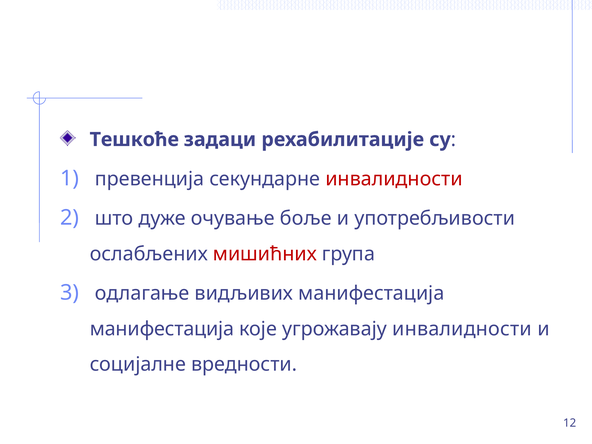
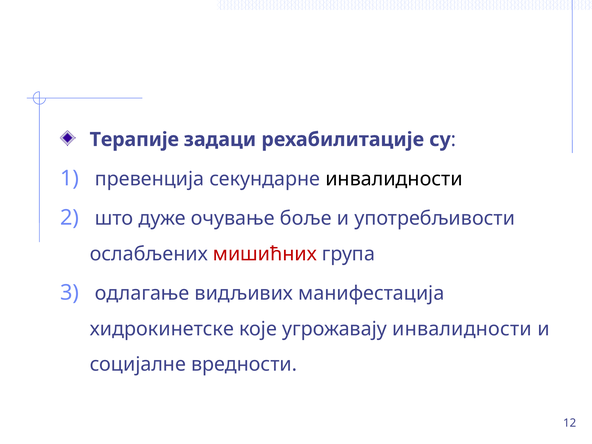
Тешкоће: Тешкоће -> Терапије
инвалидности at (394, 179) colour: red -> black
манифестација at (162, 329): манифестација -> хидрокинетске
